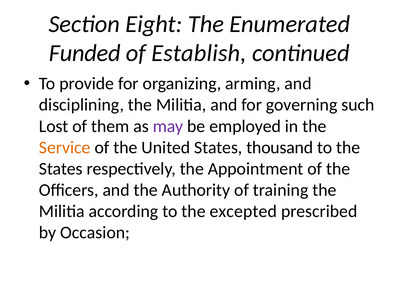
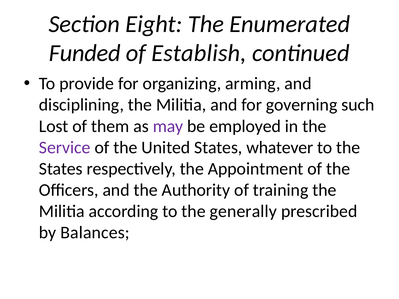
Service colour: orange -> purple
thousand: thousand -> whatever
excepted: excepted -> generally
Occasion: Occasion -> Balances
